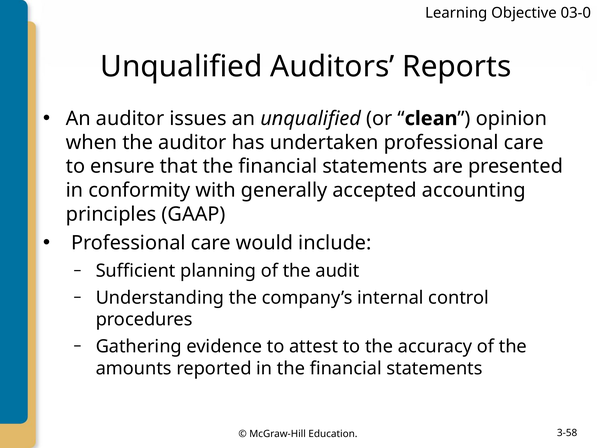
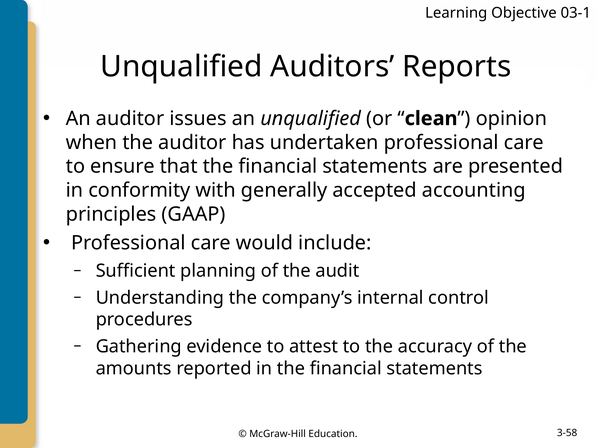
03-0: 03-0 -> 03-1
